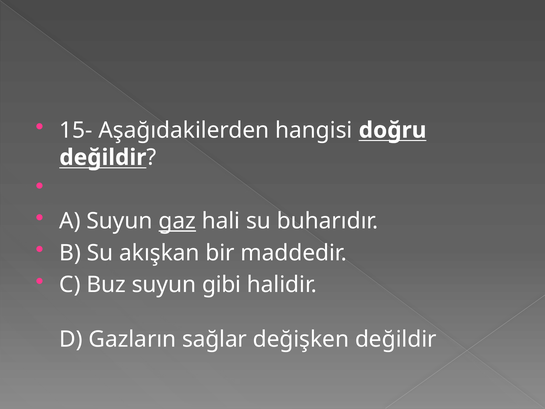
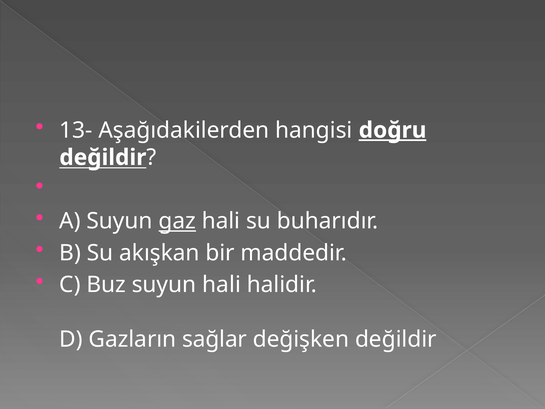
15-: 15- -> 13-
doğru underline: none -> present
suyun gibi: gibi -> hali
